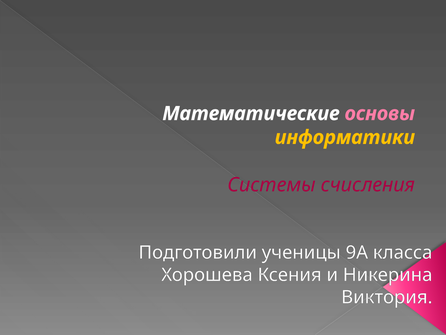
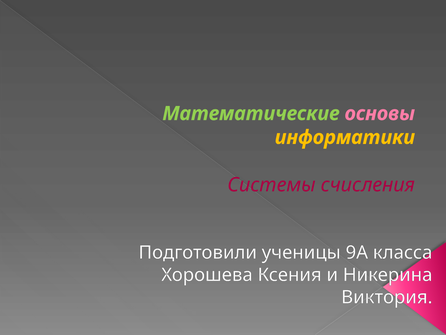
Математические colour: white -> light green
